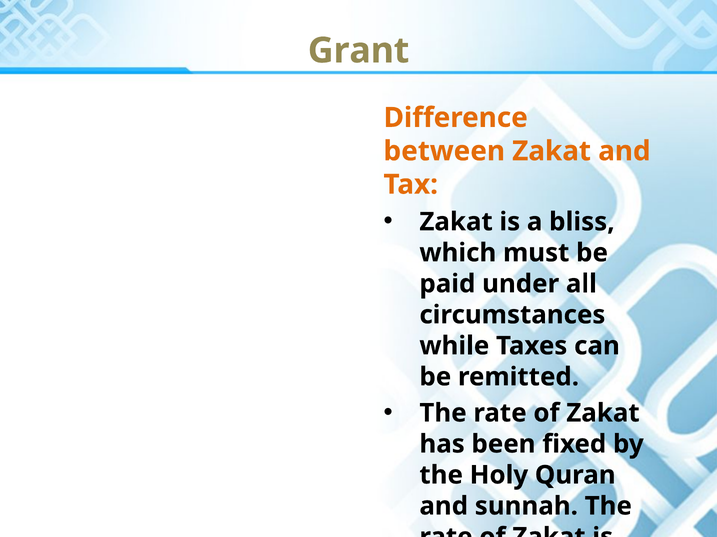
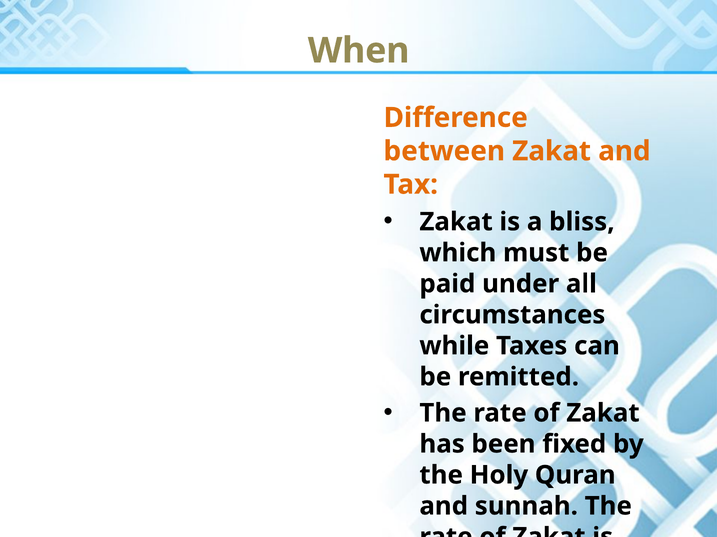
Grant: Grant -> When
